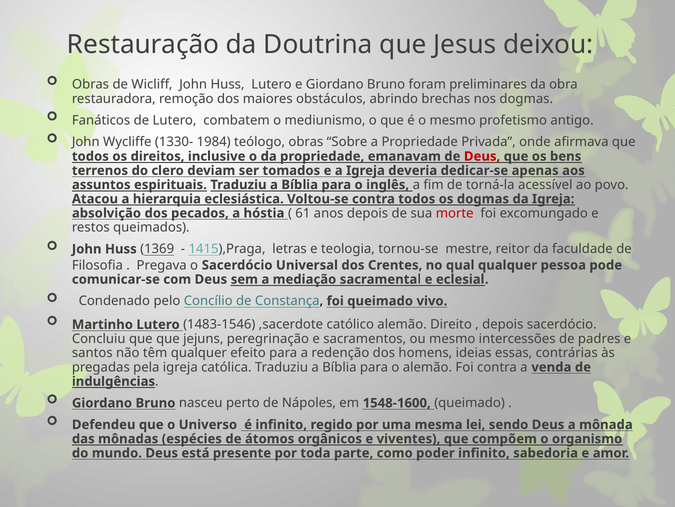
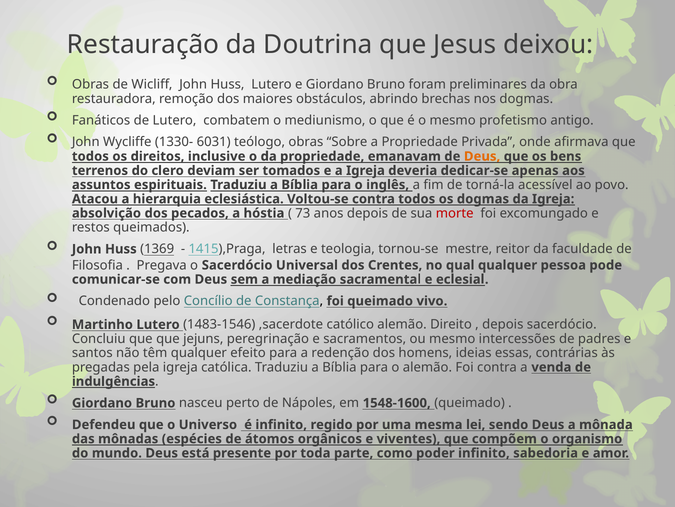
1984: 1984 -> 6031
Deus at (482, 156) colour: red -> orange
61: 61 -> 73
